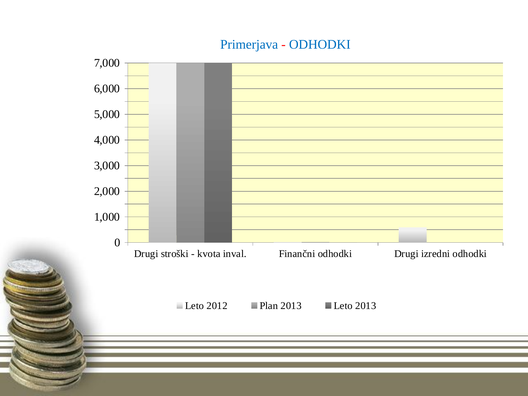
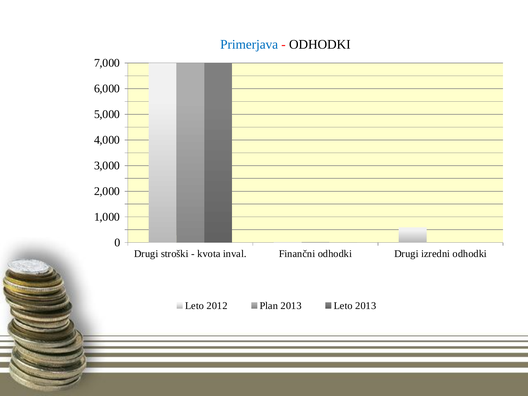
ODHODKI at (320, 44) colour: blue -> black
